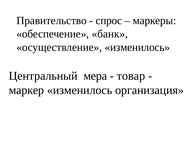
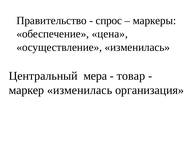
банк: банк -> цена
осуществление изменилось: изменилось -> изменилась
маркер изменилось: изменилось -> изменилась
